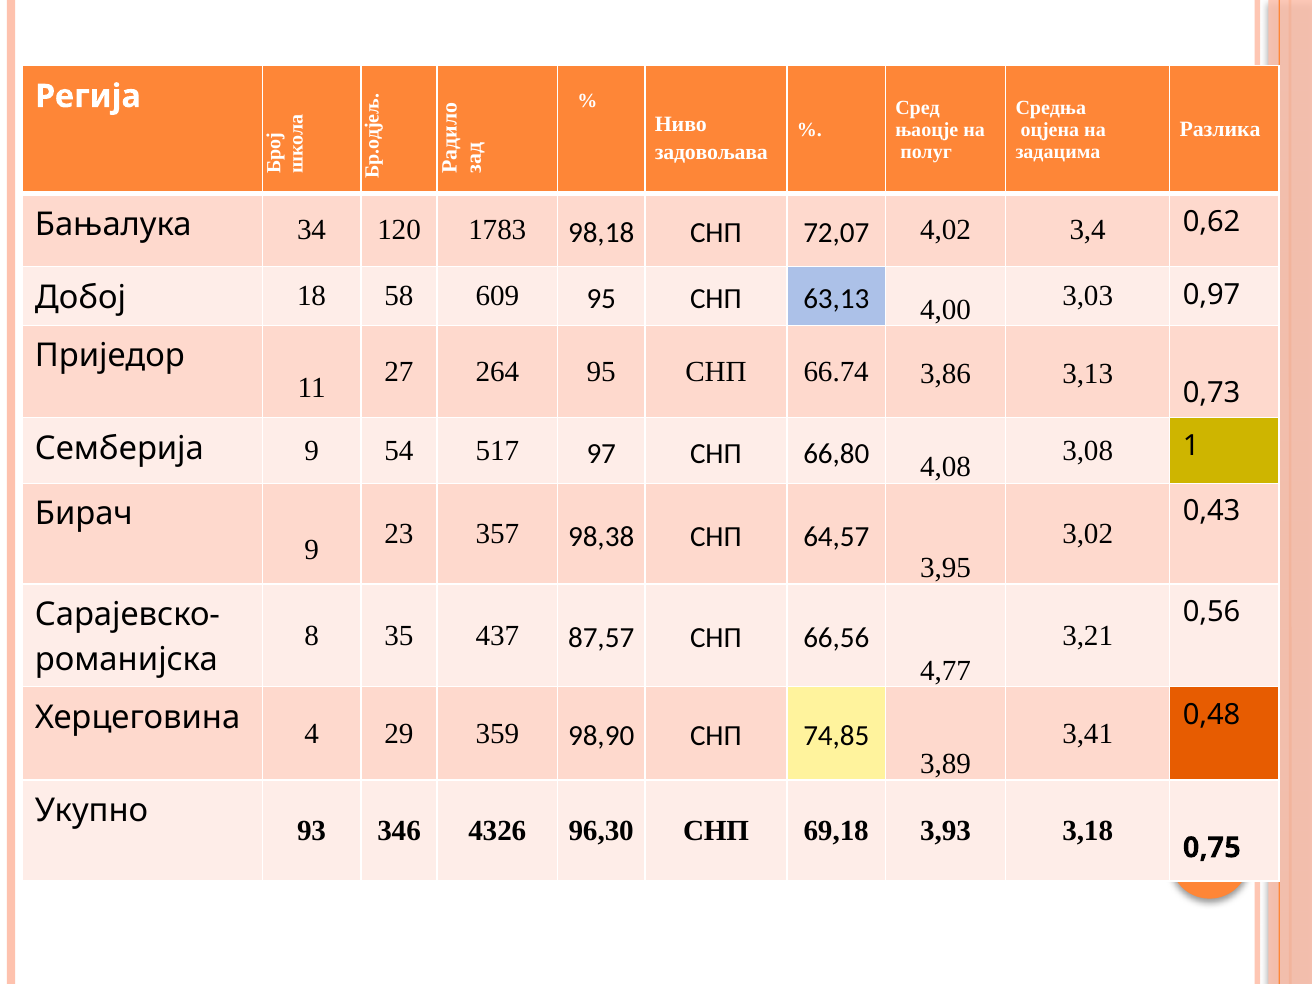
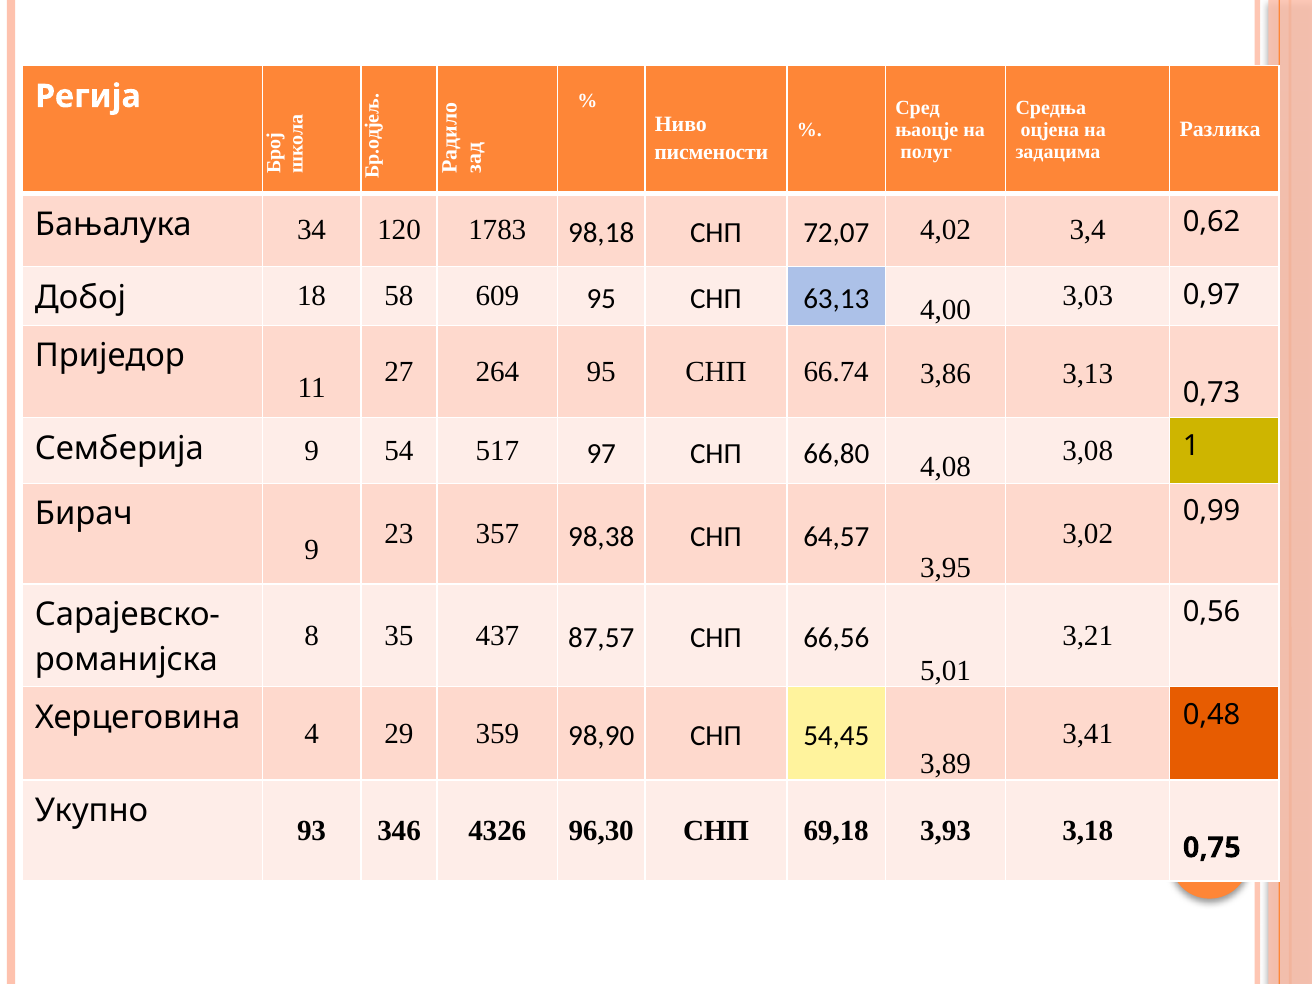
задовољава: задовољава -> писмености
0,43: 0,43 -> 0,99
4,77: 4,77 -> 5,01
74,85: 74,85 -> 54,45
